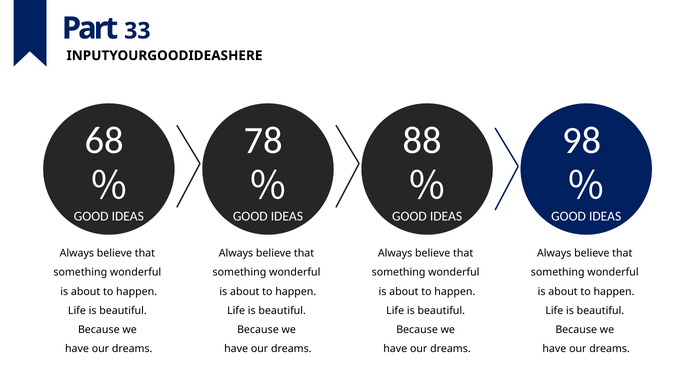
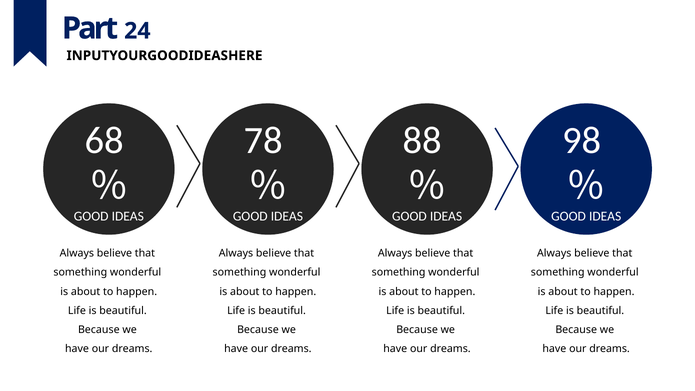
33: 33 -> 24
